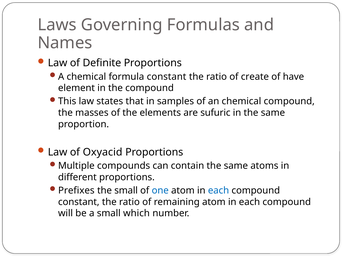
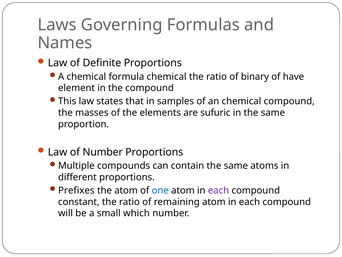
formula constant: constant -> chemical
create: create -> binary
of Oxyacid: Oxyacid -> Number
the small: small -> atom
each at (219, 190) colour: blue -> purple
